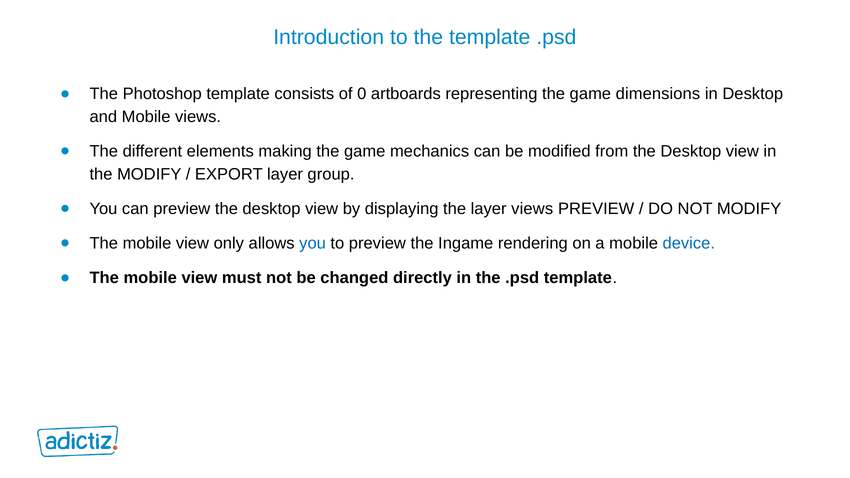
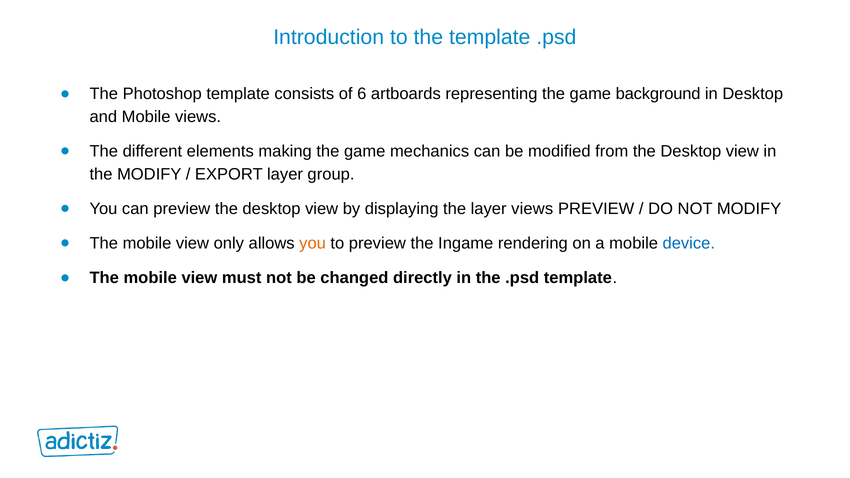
0: 0 -> 6
dimensions: dimensions -> background
you at (313, 243) colour: blue -> orange
